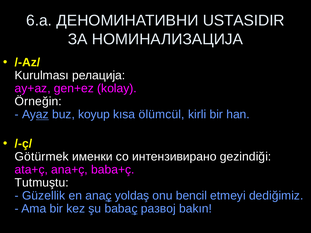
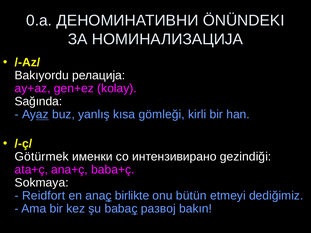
6.a: 6.a -> 0.a
USTASIDIR: USTASIDIR -> ÖNÜNDEKI
Kurulması: Kurulması -> Bakıyordu
Örneğin: Örneğin -> Sağında
koyup: koyup -> yanlış
ölümcül: ölümcül -> gömleği
Tutmuştu: Tutmuştu -> Sokmaya
Güzellik: Güzellik -> Reidfort
yoldaş: yoldaş -> birlikte
bencil: bencil -> bütün
